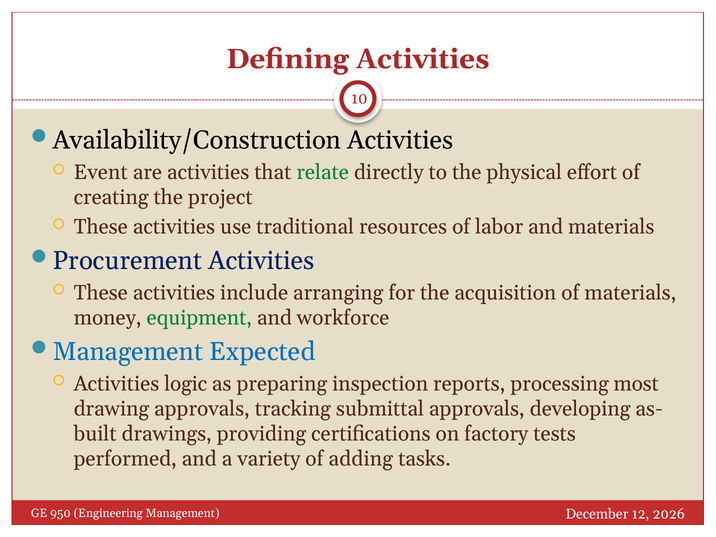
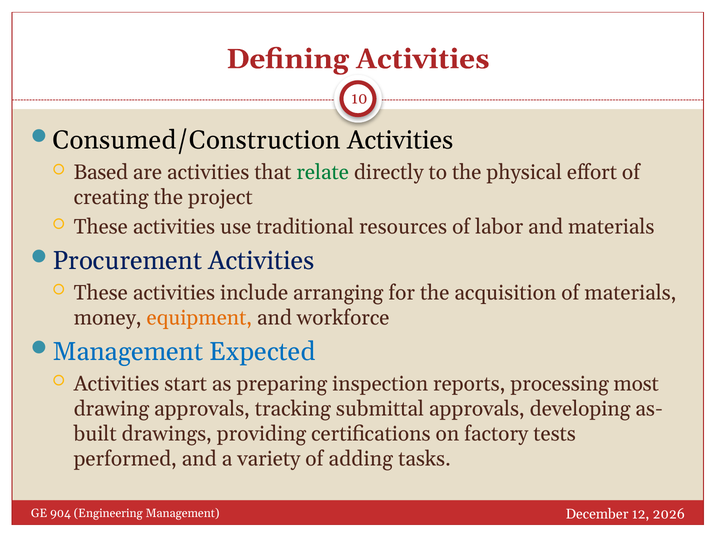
Availability/Construction: Availability/Construction -> Consumed/Construction
Event: Event -> Based
equipment colour: green -> orange
logic: logic -> start
950: 950 -> 904
